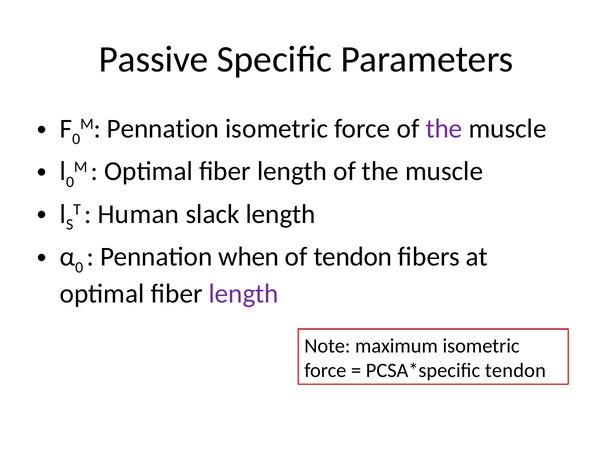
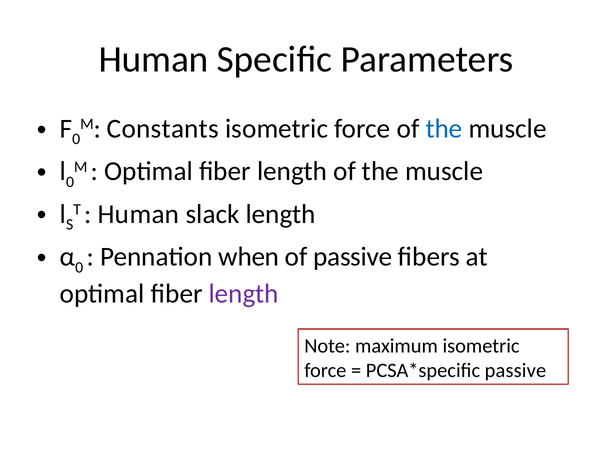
Passive at (154, 59): Passive -> Human
Pennation at (163, 129): Pennation -> Constants
the at (444, 129) colour: purple -> blue
of tendon: tendon -> passive
tendon at (515, 370): tendon -> passive
